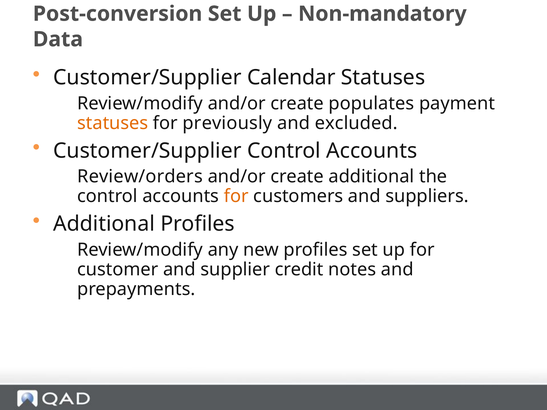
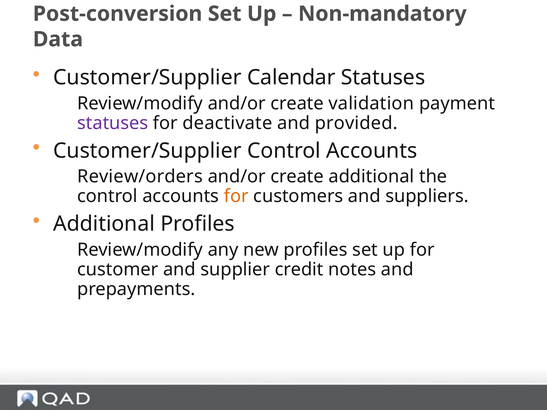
populates: populates -> validation
statuses at (113, 123) colour: orange -> purple
previously: previously -> deactivate
excluded: excluded -> provided
